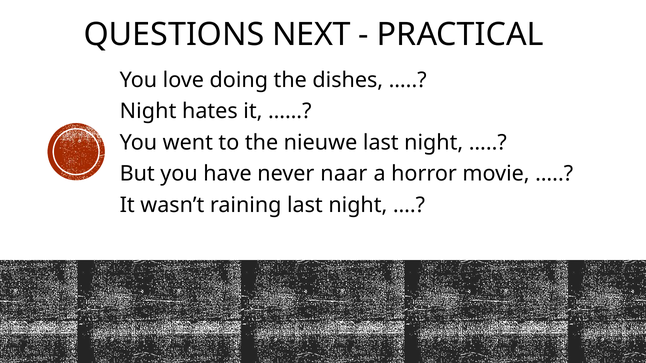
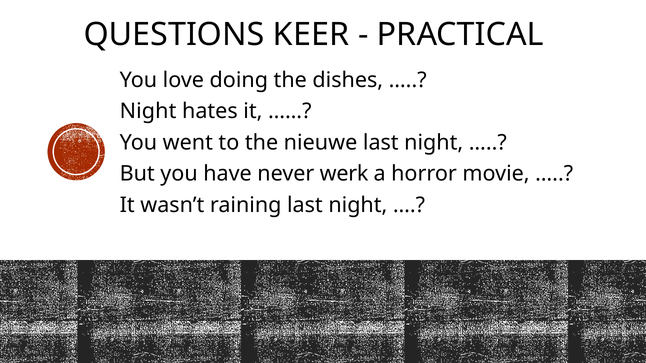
NEXT: NEXT -> KEER
naar: naar -> werk
